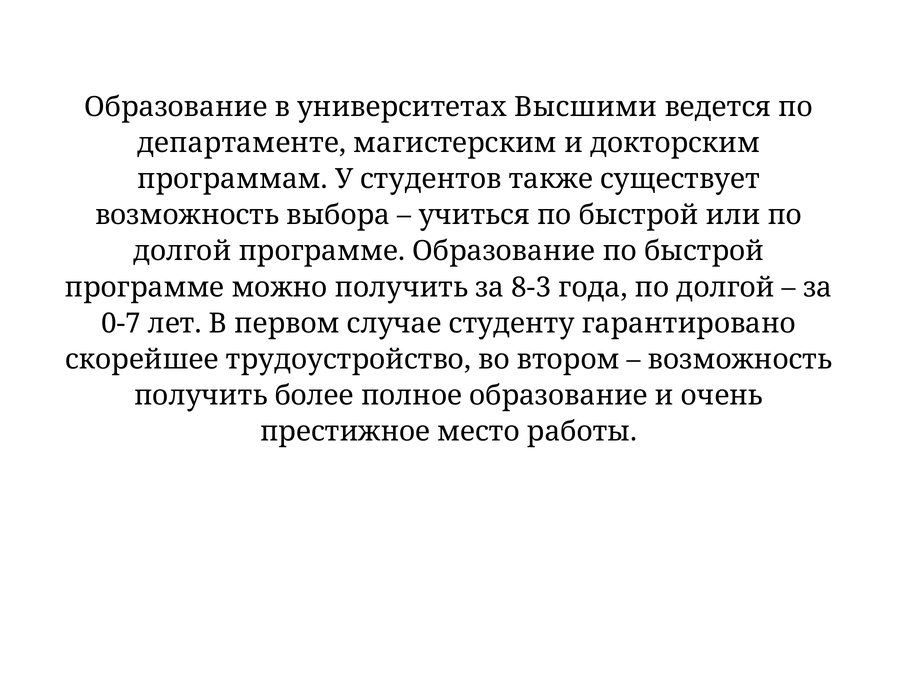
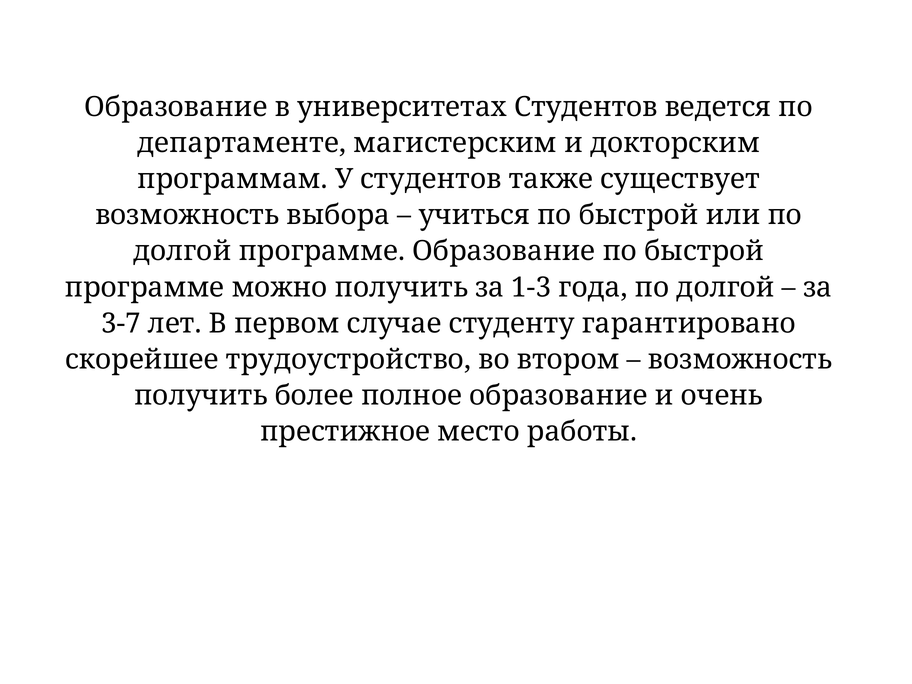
университетах Высшими: Высшими -> Студентов
8-3: 8-3 -> 1-3
0-7: 0-7 -> 3-7
